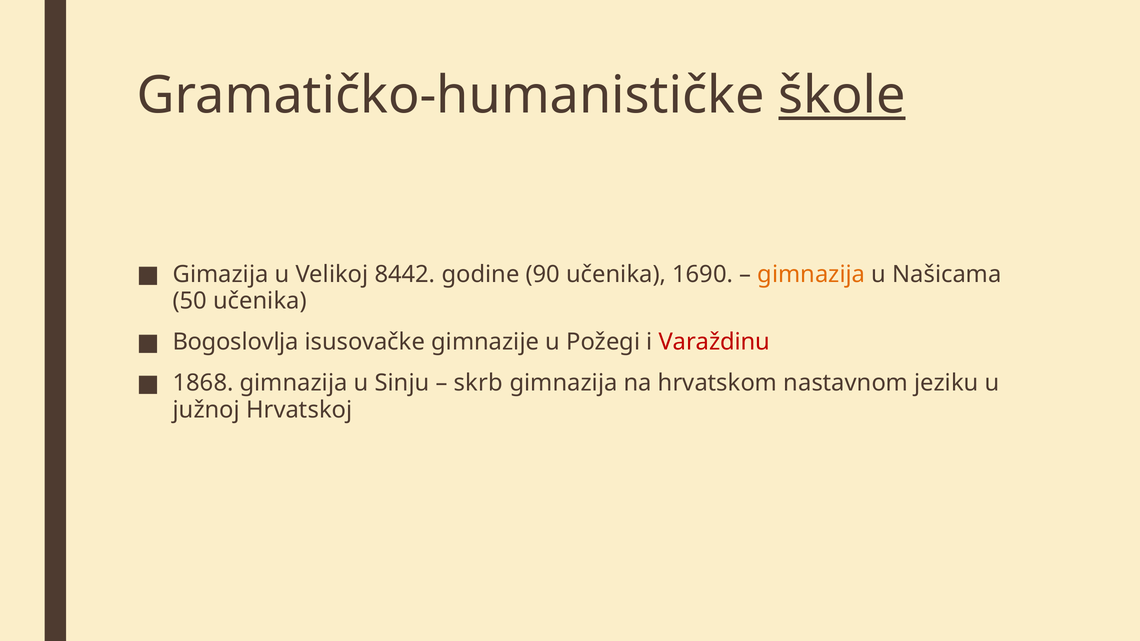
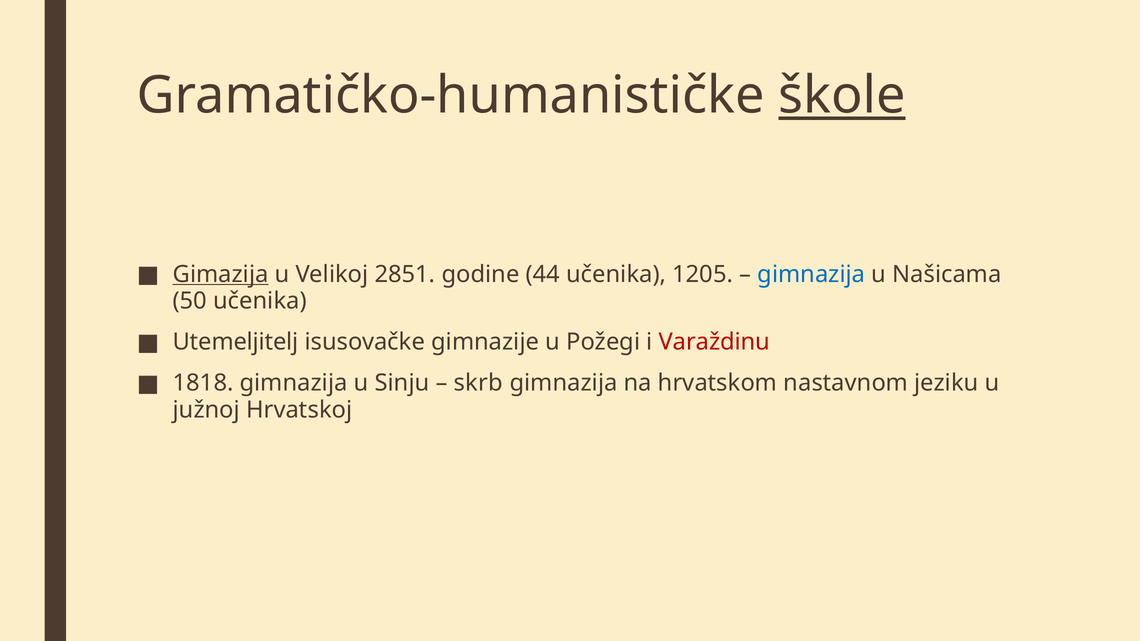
Gimazija underline: none -> present
8442: 8442 -> 2851
90: 90 -> 44
1690: 1690 -> 1205
gimnazija at (811, 274) colour: orange -> blue
Bogoslovlja: Bogoslovlja -> Utemeljitelj
1868: 1868 -> 1818
